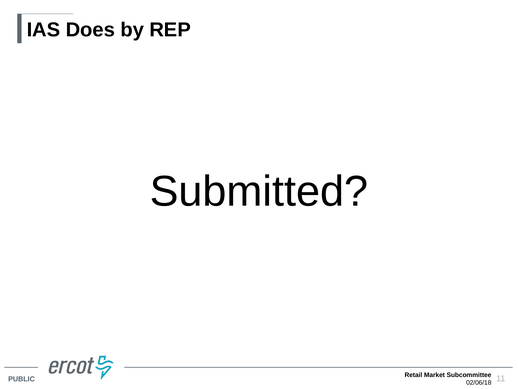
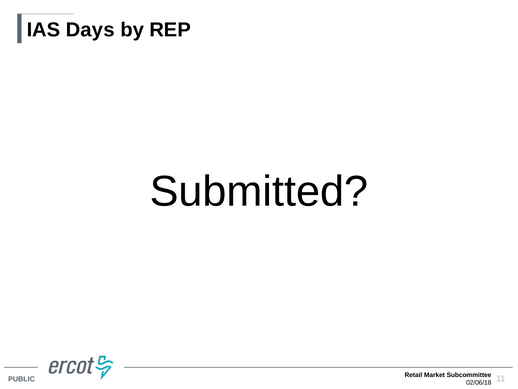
Does: Does -> Days
